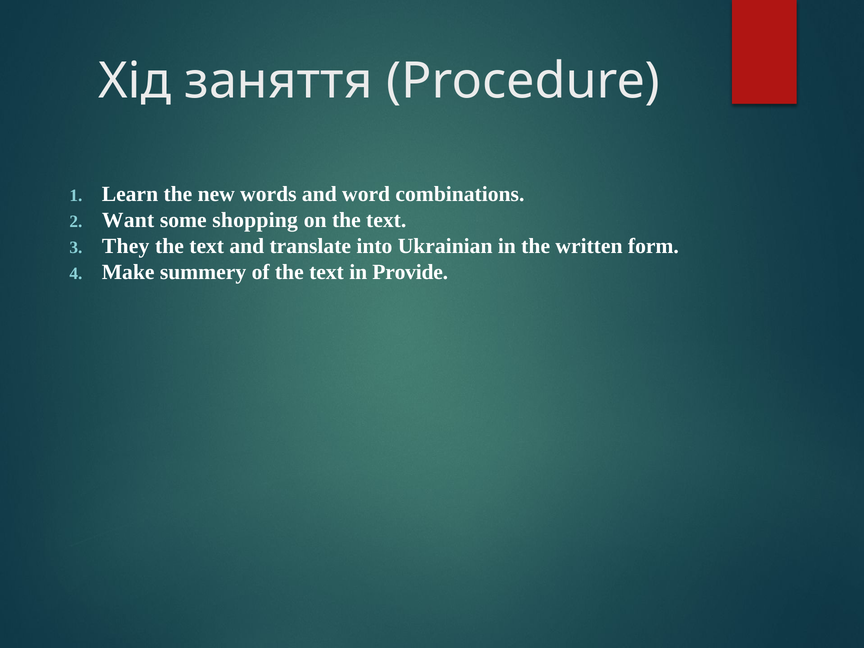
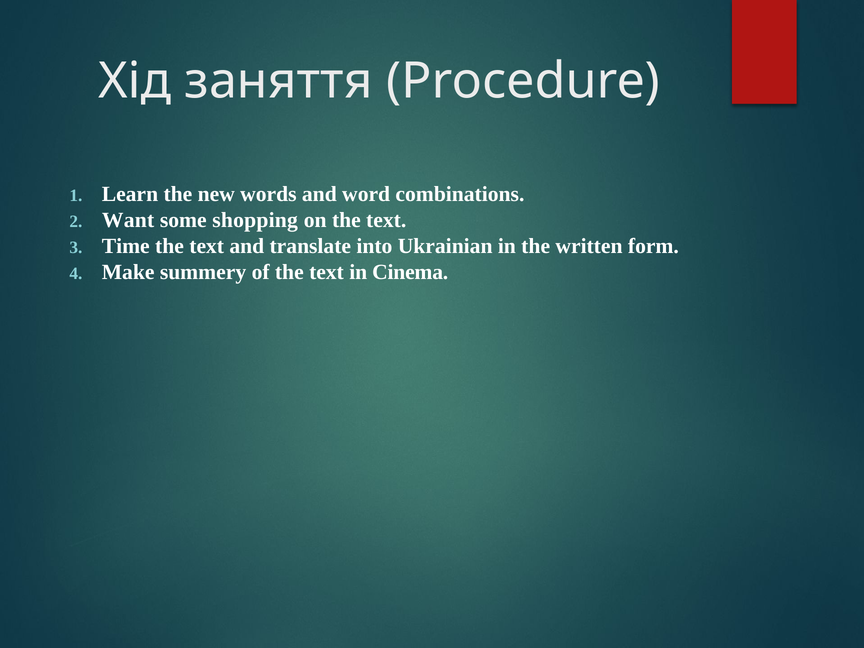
They: They -> Time
Provide: Provide -> Cinema
